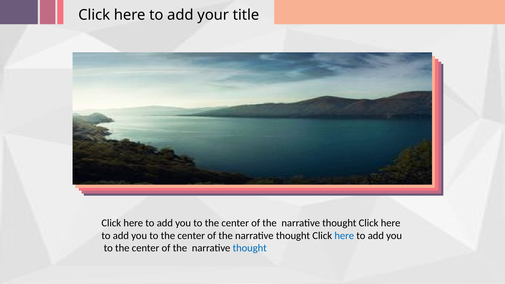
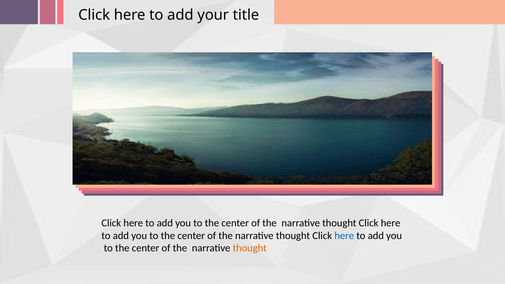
thought at (250, 248) colour: blue -> orange
